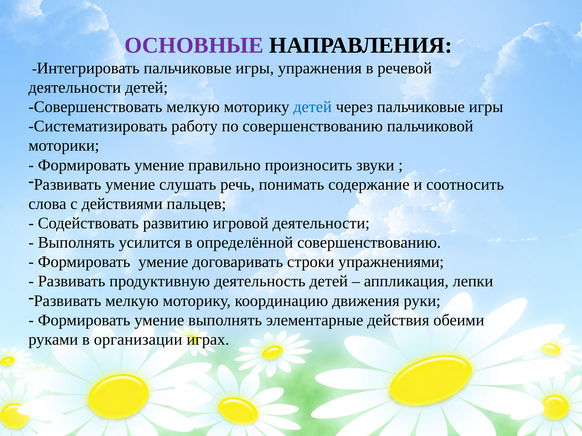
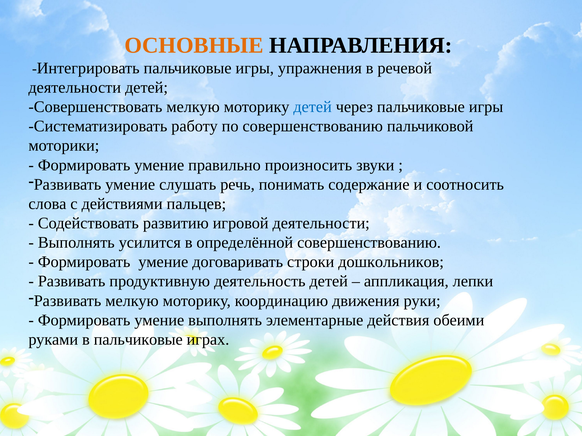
ОСНОВНЫЕ colour: purple -> orange
упражнениями: упражнениями -> дошкольников
в организации: организации -> пальчиковые
